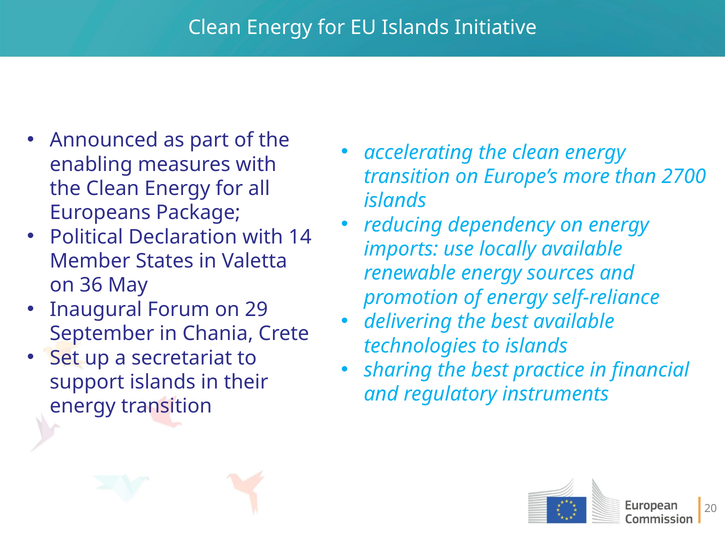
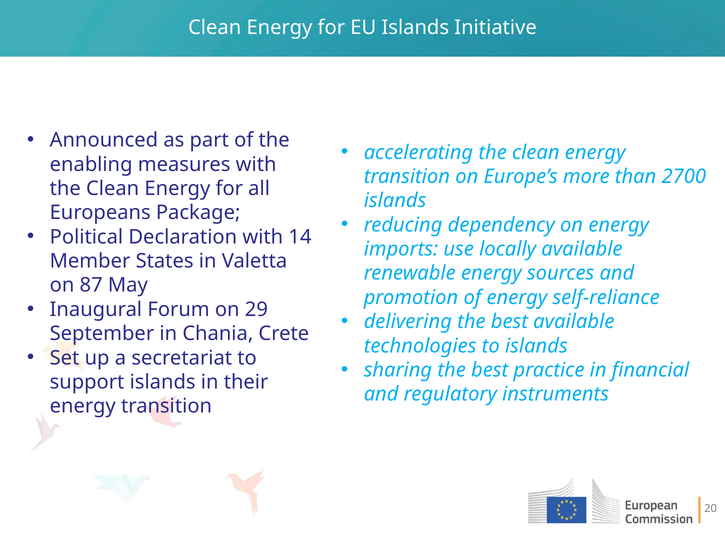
36: 36 -> 87
